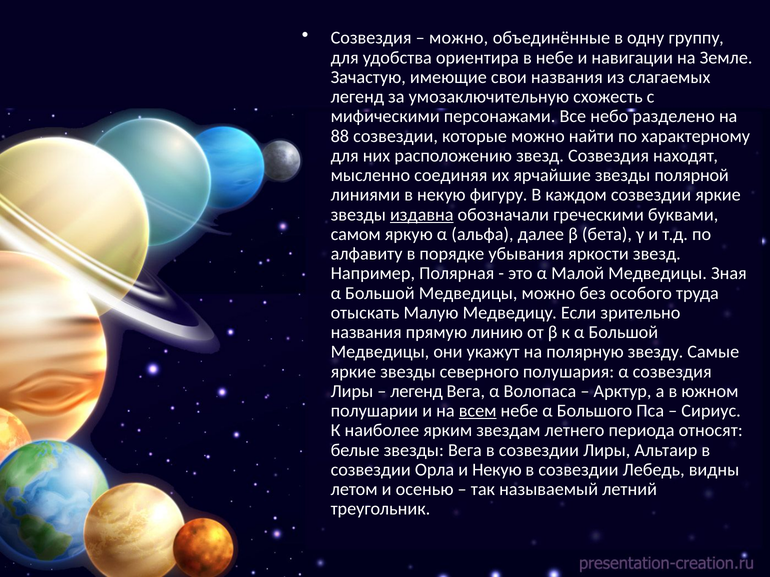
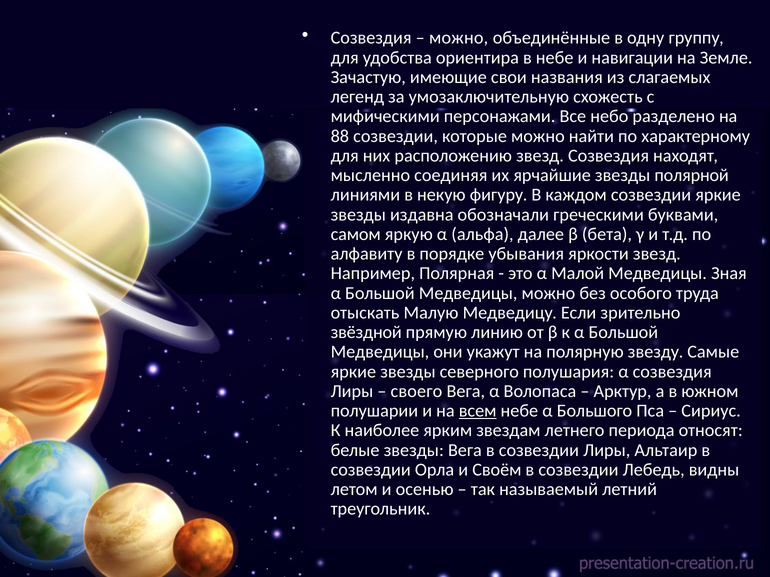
издавна underline: present -> none
названия at (366, 333): названия -> звёздной
легенд at (417, 392): легенд -> своего
и Некую: Некую -> Своём
